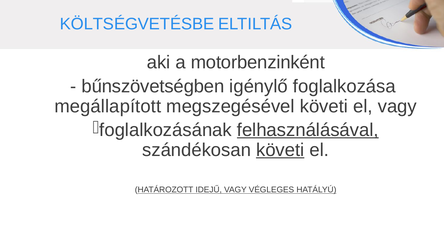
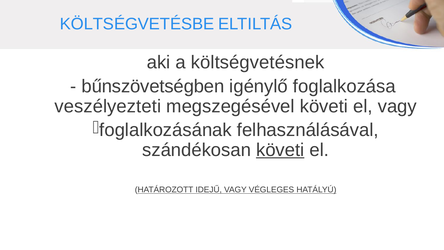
motorbenzinként: motorbenzinként -> költségvetésnek
megállapított: megállapított -> veszélyezteti
felhasználásával underline: present -> none
